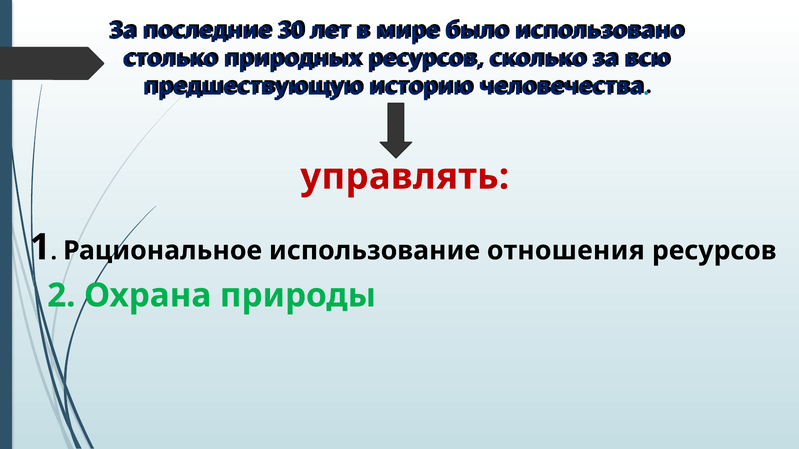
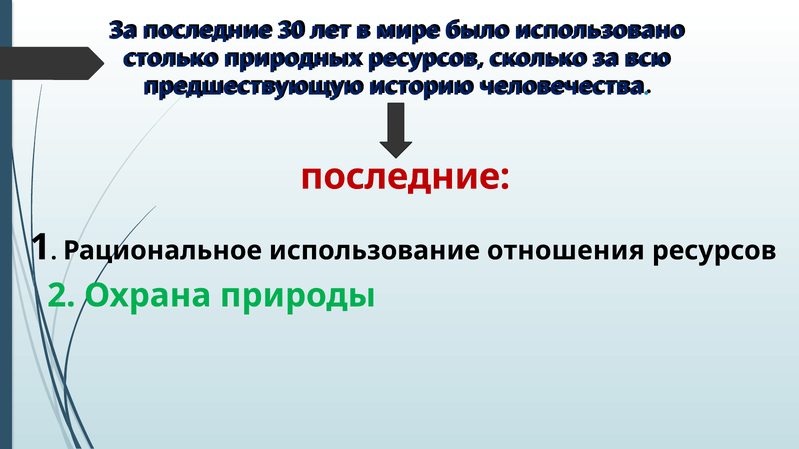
управлять at (405, 177): управлять -> последние
